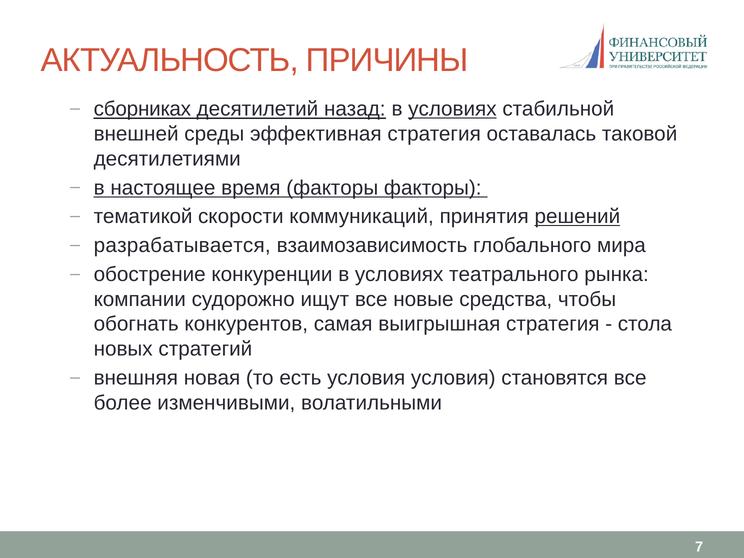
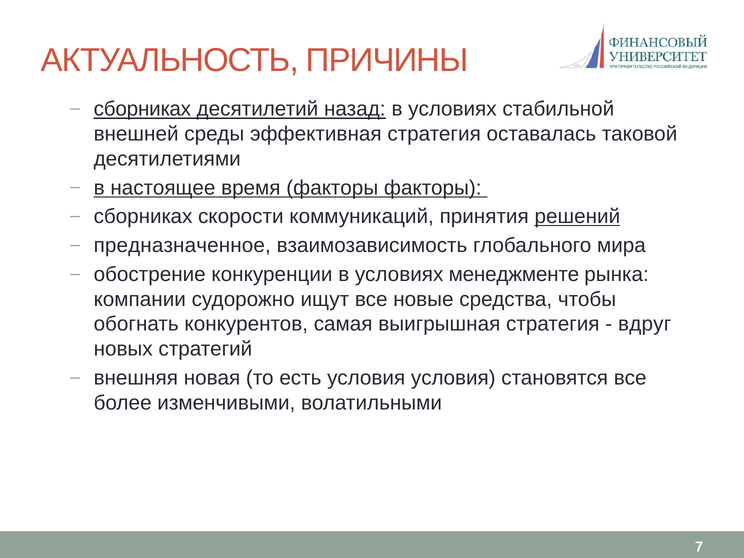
условиях at (452, 109) underline: present -> none
тематикой at (143, 217): тематикой -> сборниках
разрабатывается: разрабатывается -> предназначенное
театрального: театрального -> менеджменте
стола: стола -> вдруг
